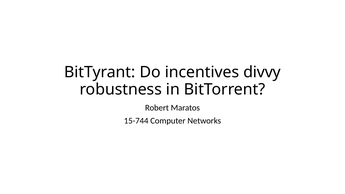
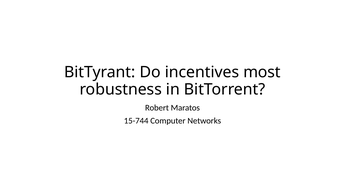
divvy: divvy -> most
